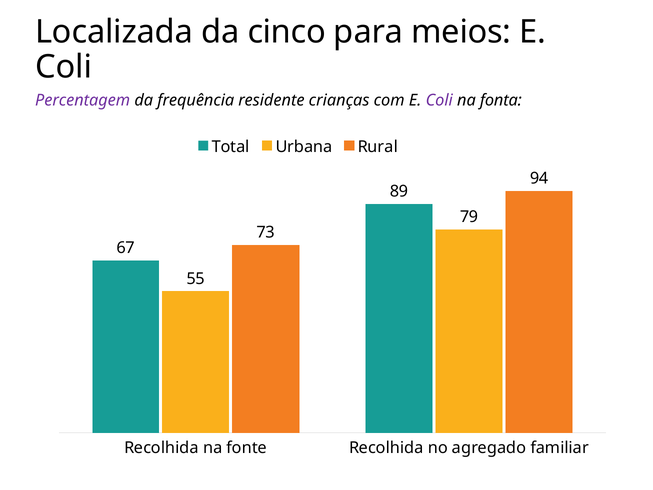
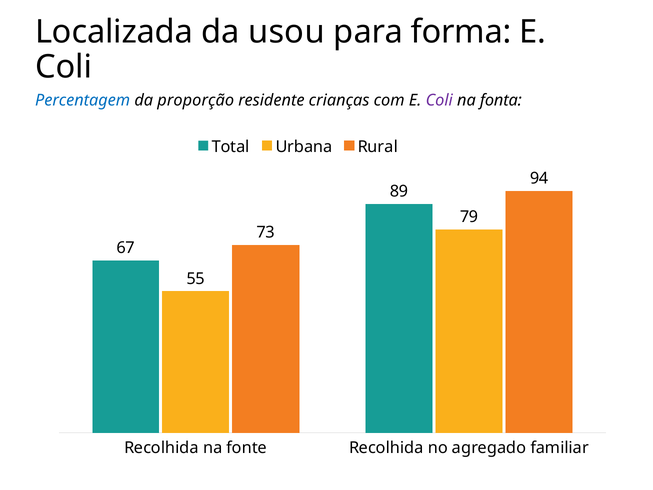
cinco: cinco -> usou
meios: meios -> forma
Percentagem colour: purple -> blue
frequência: frequência -> proporção
